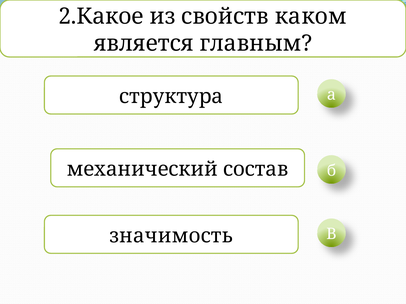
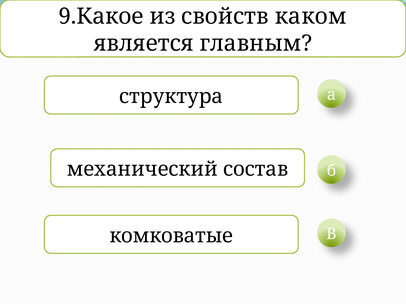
2.Какое: 2.Какое -> 9.Какое
значимость: значимость -> комковатые
